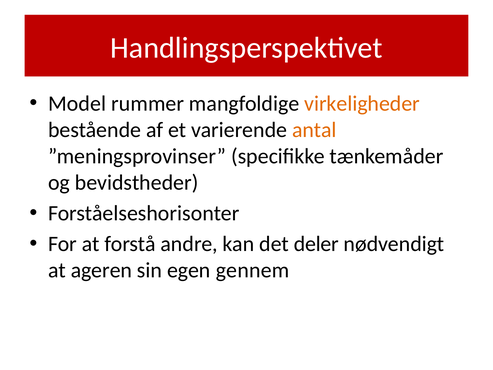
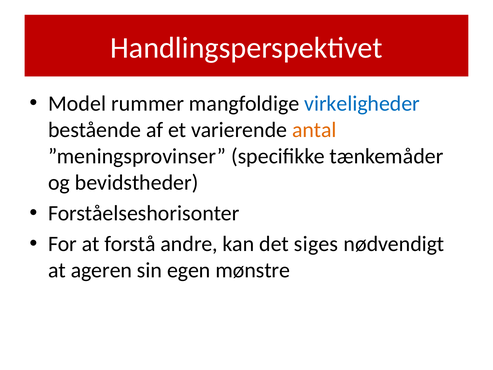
virkeligheder colour: orange -> blue
deler: deler -> siges
gennem: gennem -> mønstre
